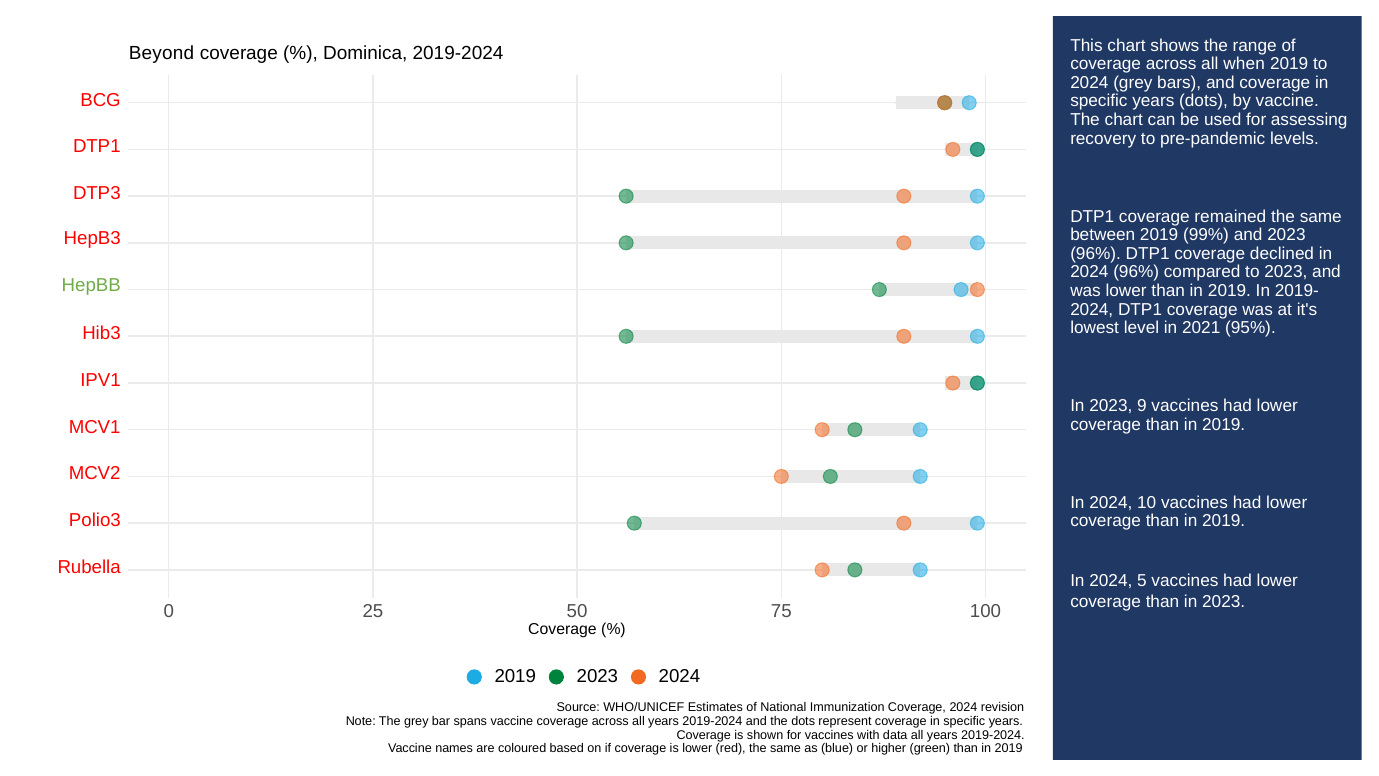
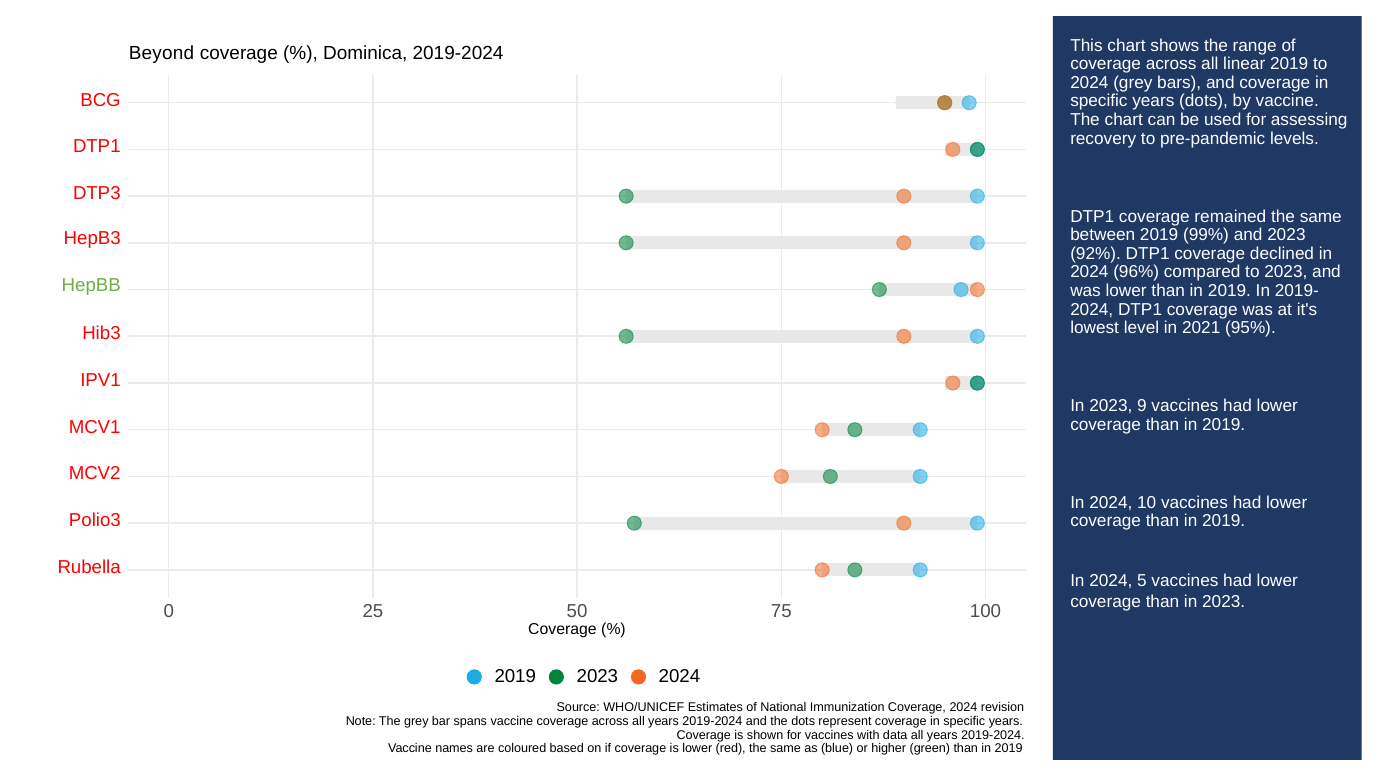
when: when -> linear
96% at (1096, 254): 96% -> 92%
